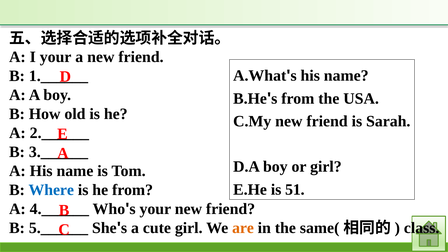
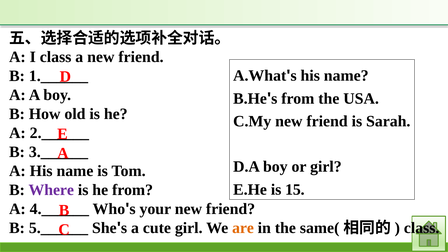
I your: your -> class
51: 51 -> 15
Where colour: blue -> purple
